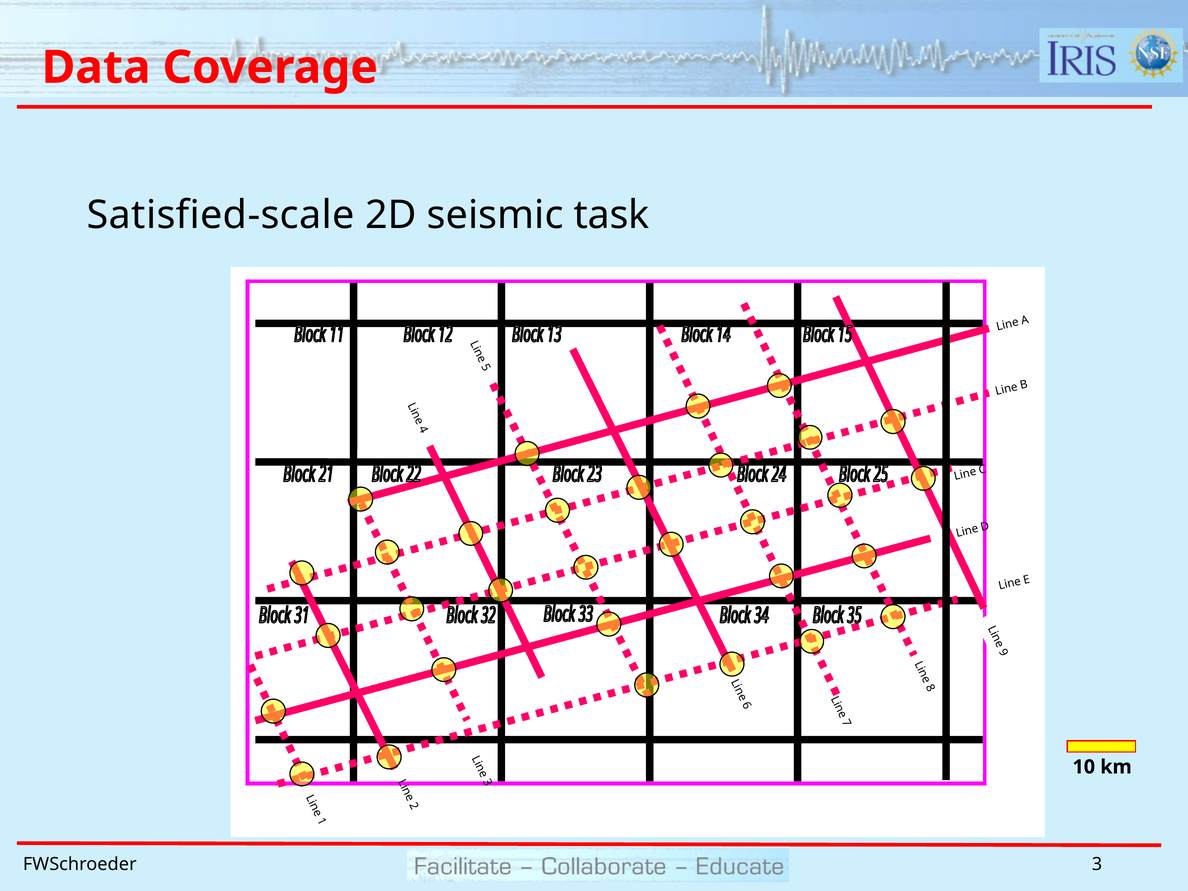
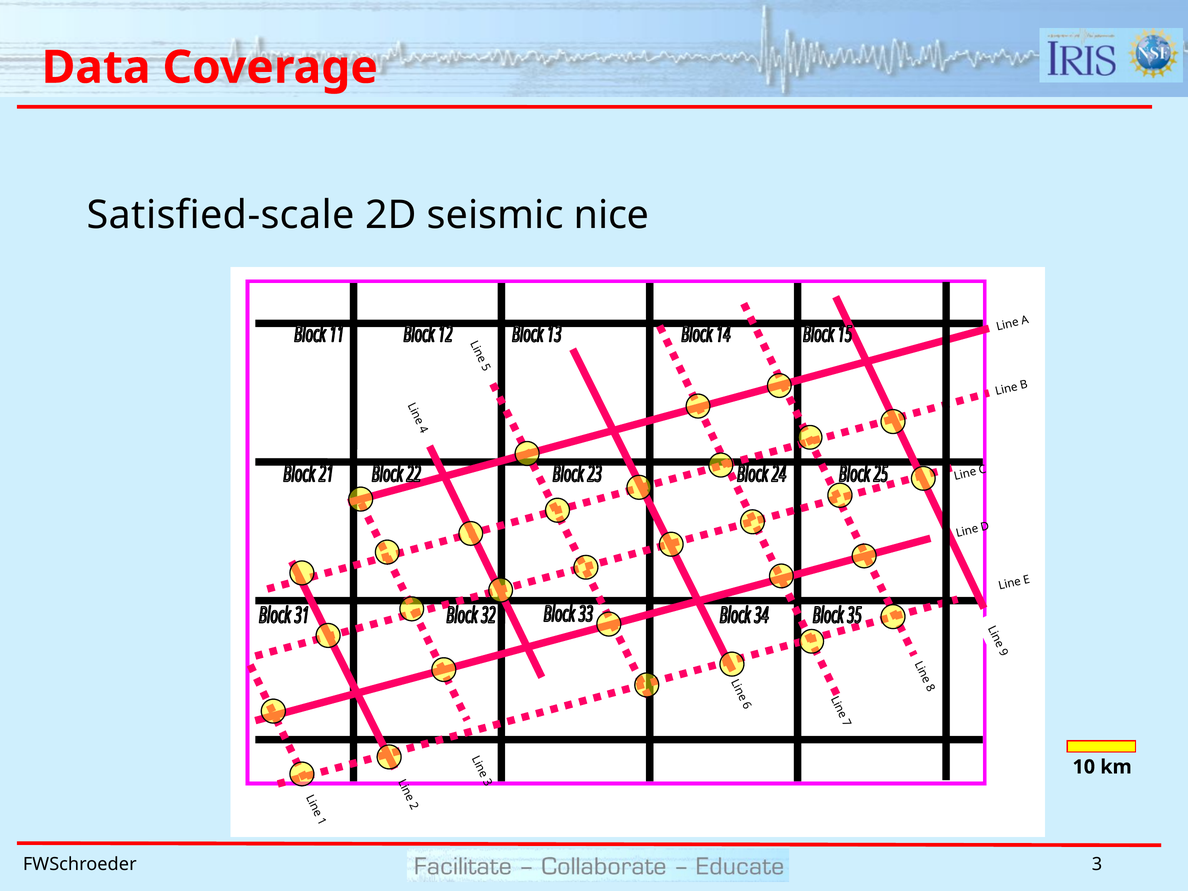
task: task -> nice
